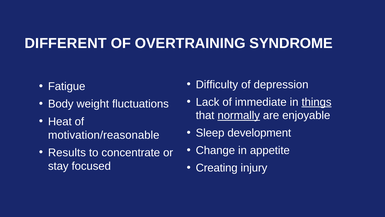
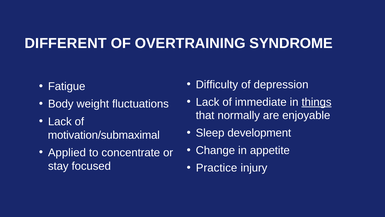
normally underline: present -> none
Heat at (60, 121): Heat -> Lack
motivation/reasonable: motivation/reasonable -> motivation/submaximal
Results: Results -> Applied
Creating: Creating -> Practice
